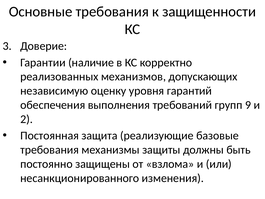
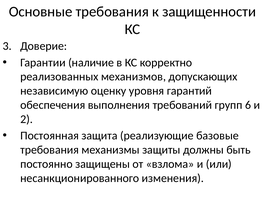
9: 9 -> 6
